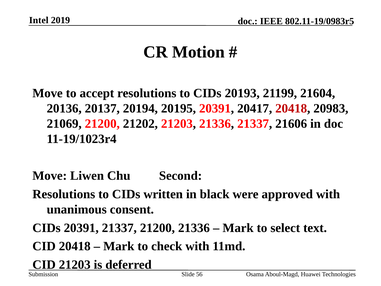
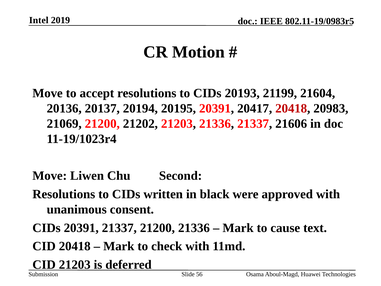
select: select -> cause
